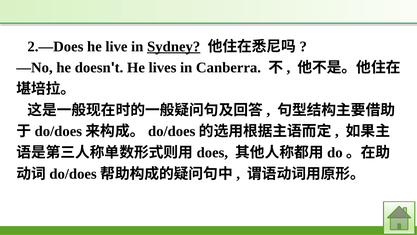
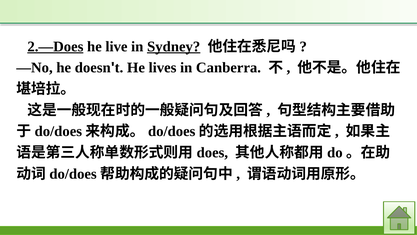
2.—Does underline: none -> present
